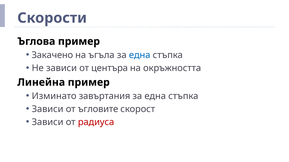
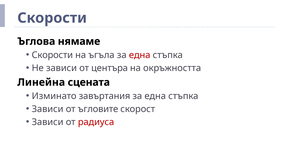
Ъглова пример: пример -> нямаме
Закачено at (52, 55): Закачено -> Скорости
една at (140, 55) colour: blue -> red
Линейна пример: пример -> сцената
